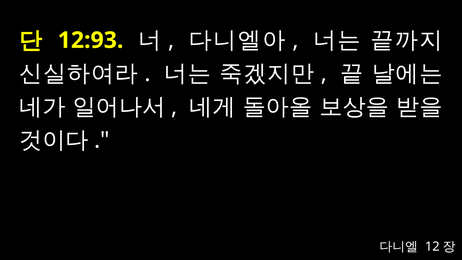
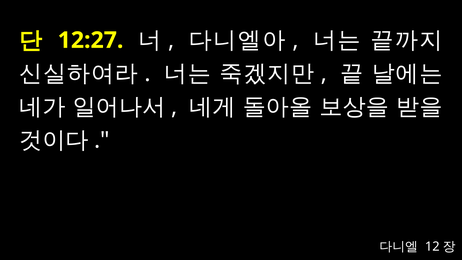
12:93: 12:93 -> 12:27
